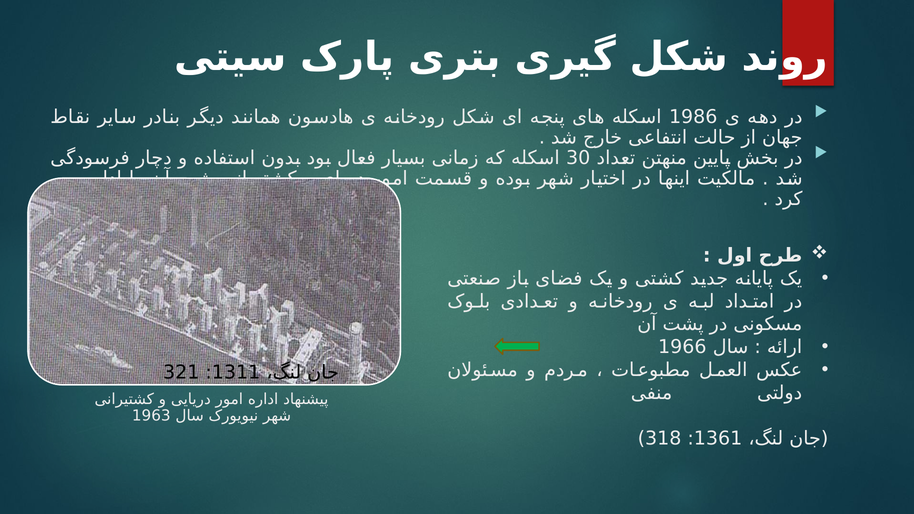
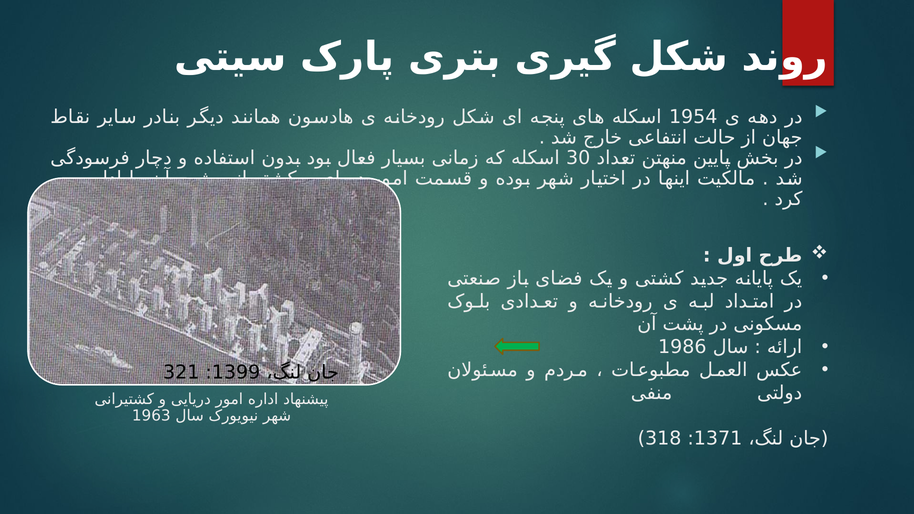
1986: 1986 -> 1954
1966: 1966 -> 1986
1311: 1311 -> 1399
1361: 1361 -> 1371
